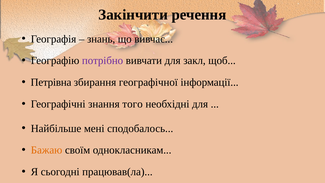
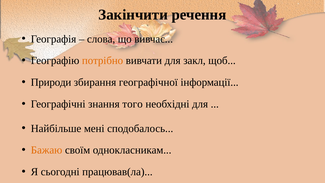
знань: знань -> слова
потрібно colour: purple -> orange
Петрівна: Петрівна -> Природи
